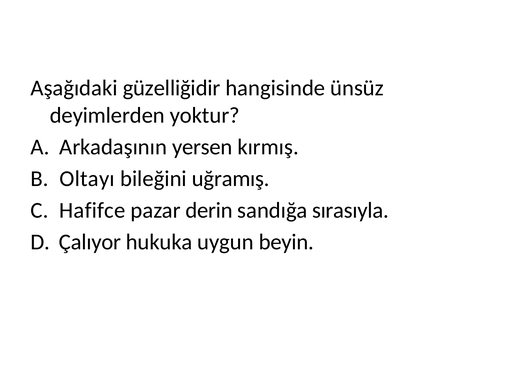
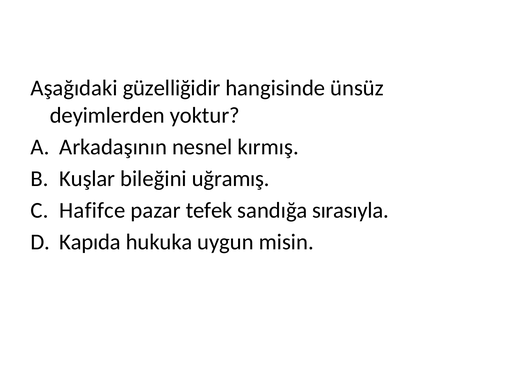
yersen: yersen -> nesnel
Oltayı: Oltayı -> Kuşlar
derin: derin -> tefek
Çalıyor: Çalıyor -> Kapıda
beyin: beyin -> misin
